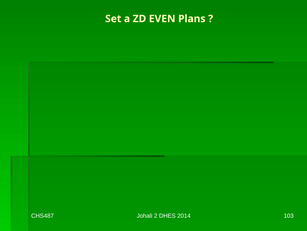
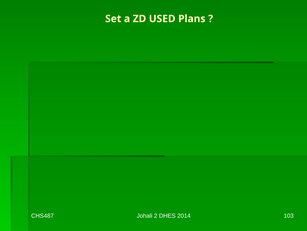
EVEN: EVEN -> USED
